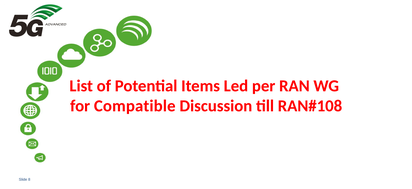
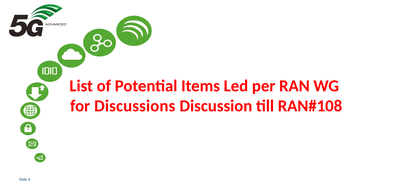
Compatible: Compatible -> Discussions
